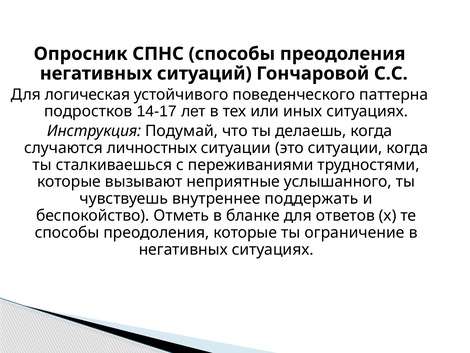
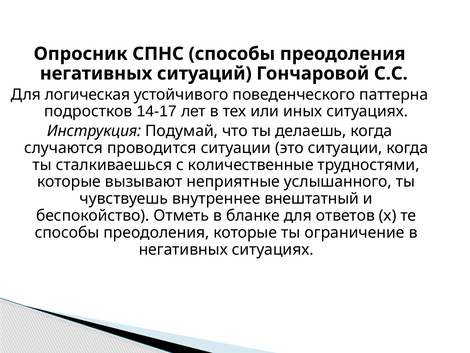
личностных: личностных -> проводится
переживаниями: переживаниями -> количественные
поддержать: поддержать -> внештатный
